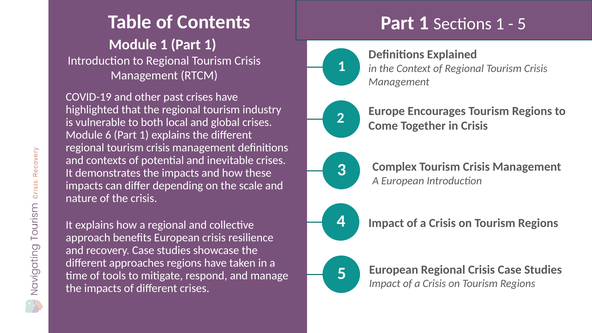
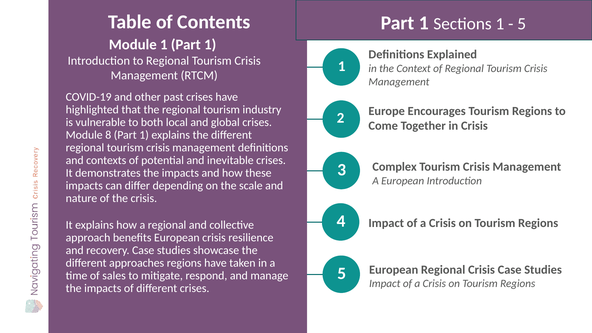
6: 6 -> 8
tools: tools -> sales
